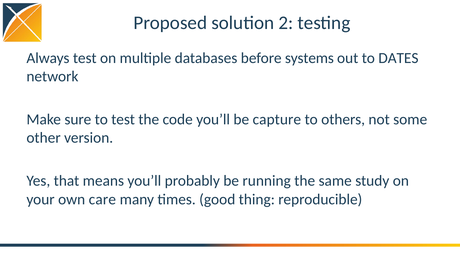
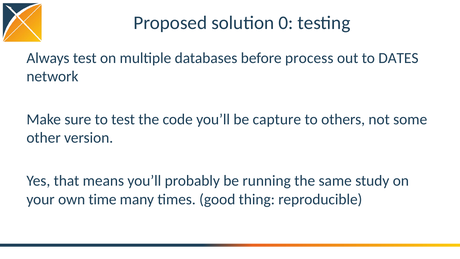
2: 2 -> 0
systems: systems -> process
care: care -> time
